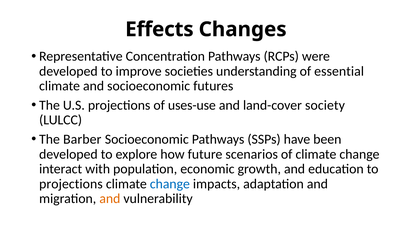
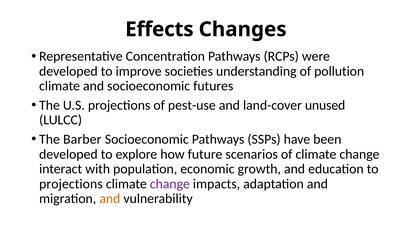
essential: essential -> pollution
uses-use: uses-use -> pest-use
society: society -> unused
change at (170, 184) colour: blue -> purple
